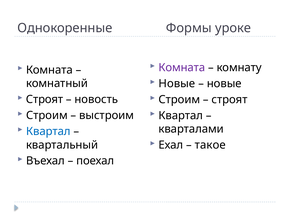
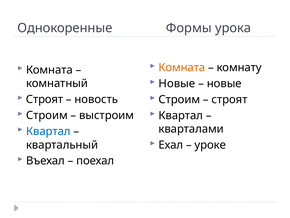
уроке: уроке -> урока
Комната at (182, 67) colour: purple -> orange
такое: такое -> уроке
